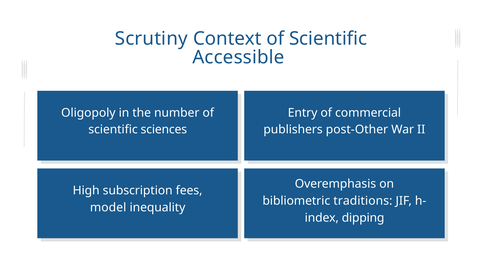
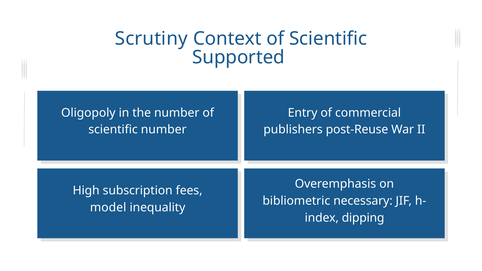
Accessible: Accessible -> Supported
scientific sciences: sciences -> number
post-Other: post-Other -> post-Reuse
traditions: traditions -> necessary
